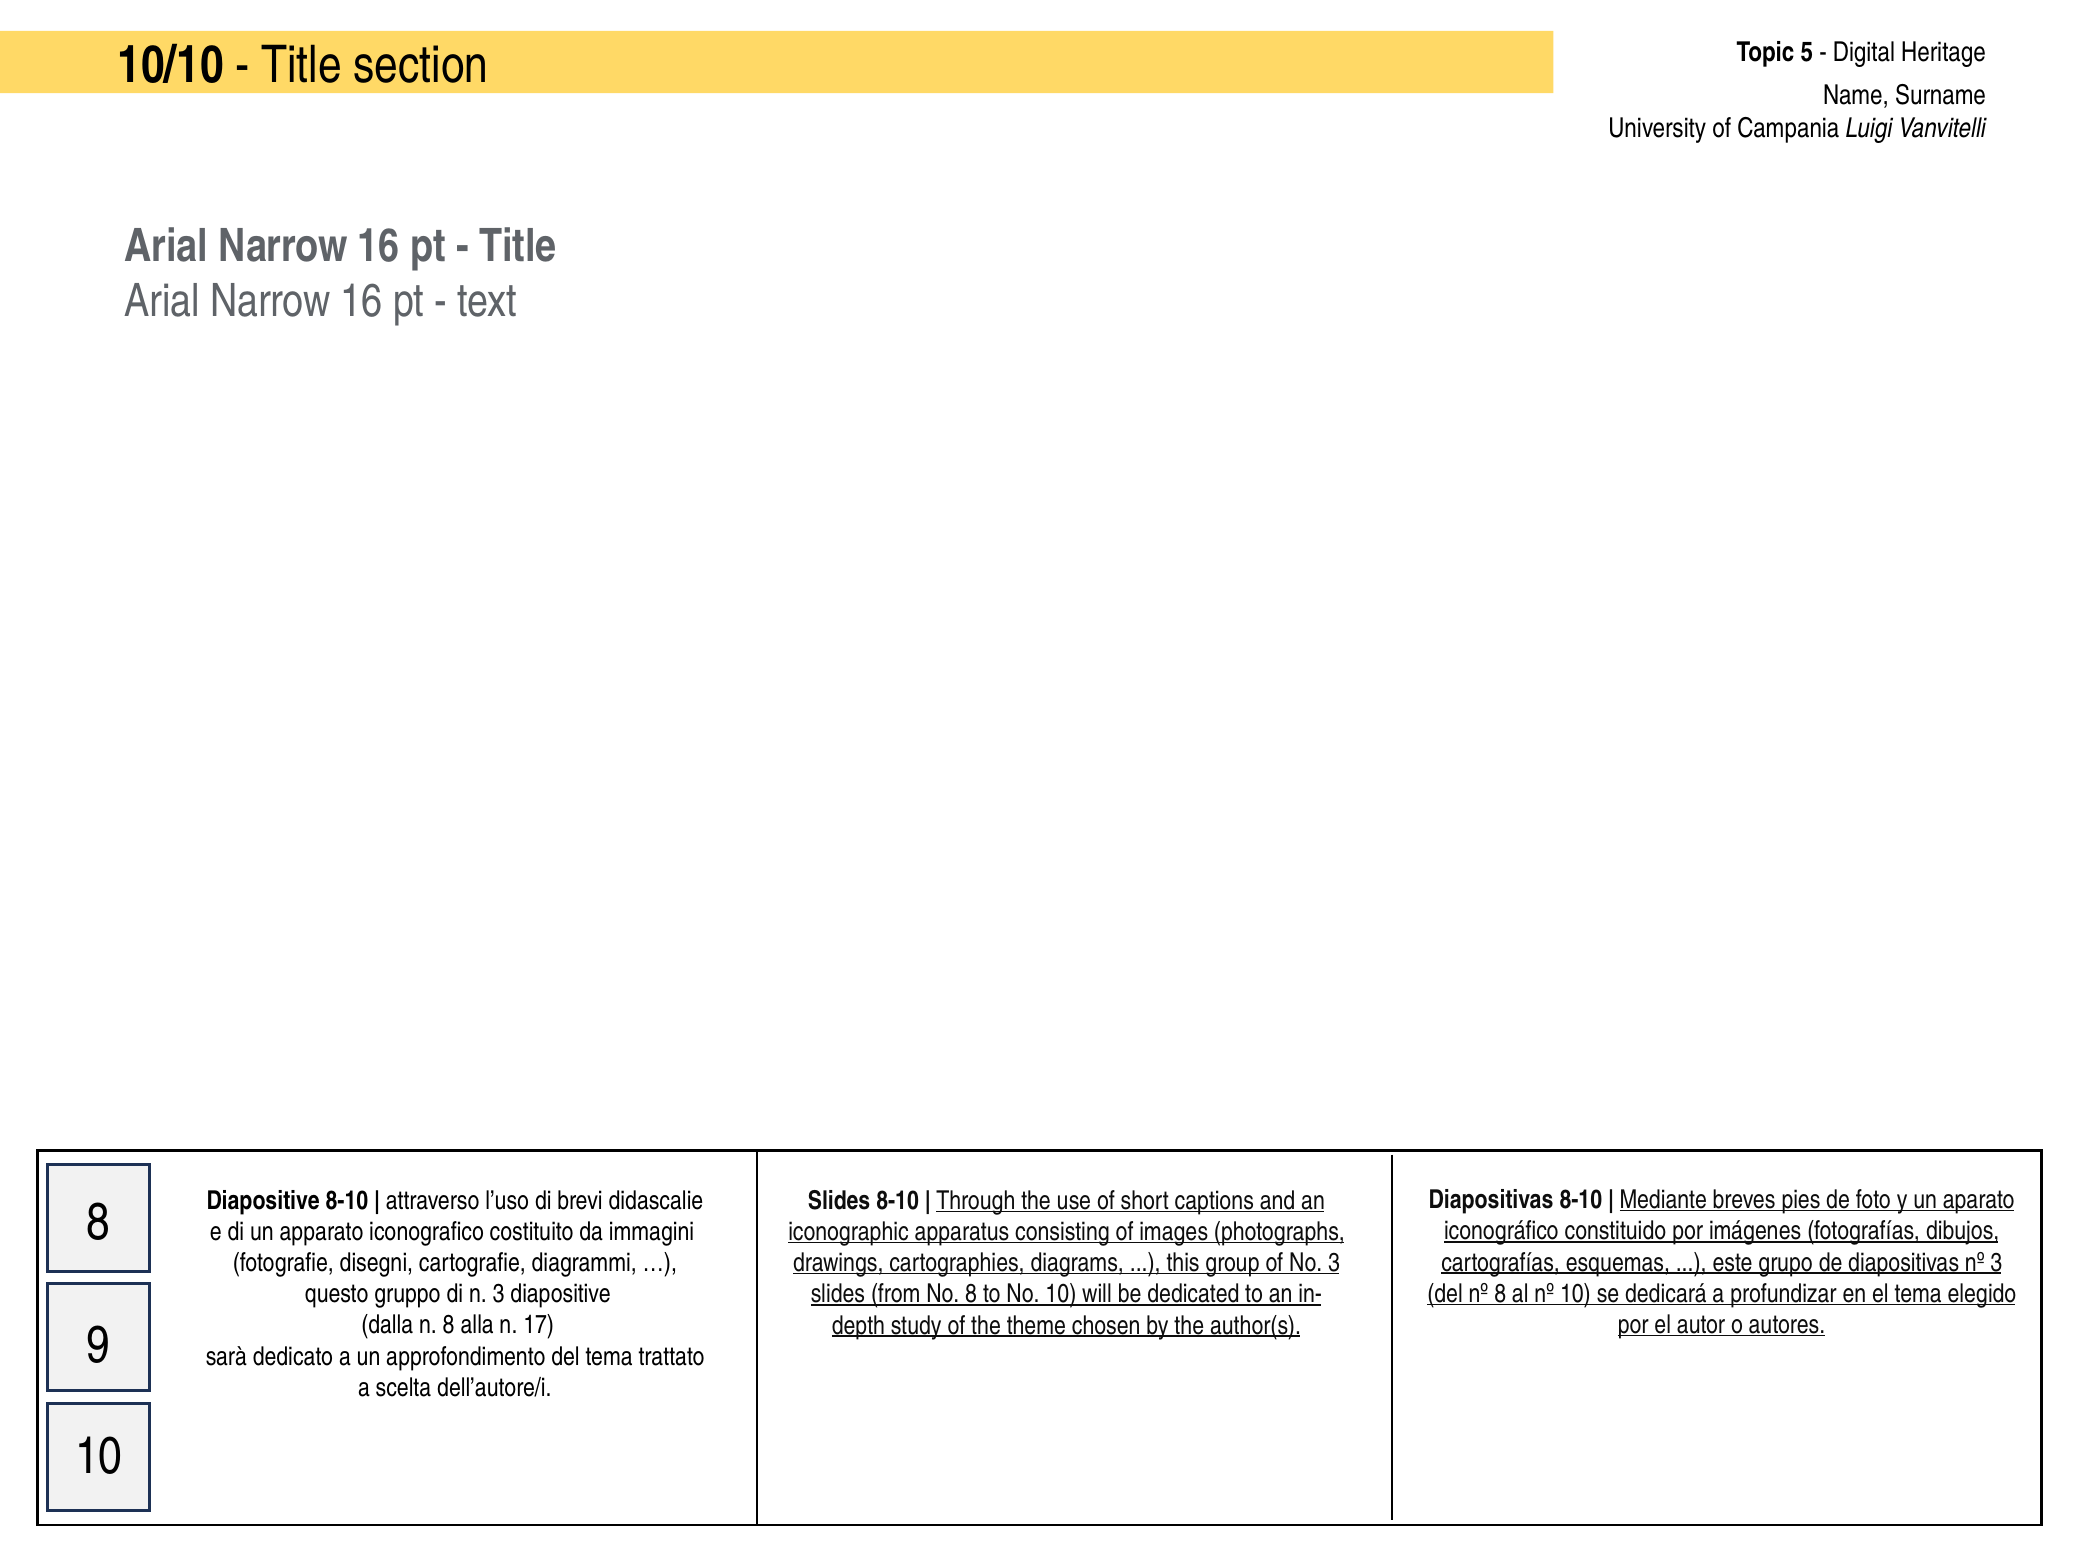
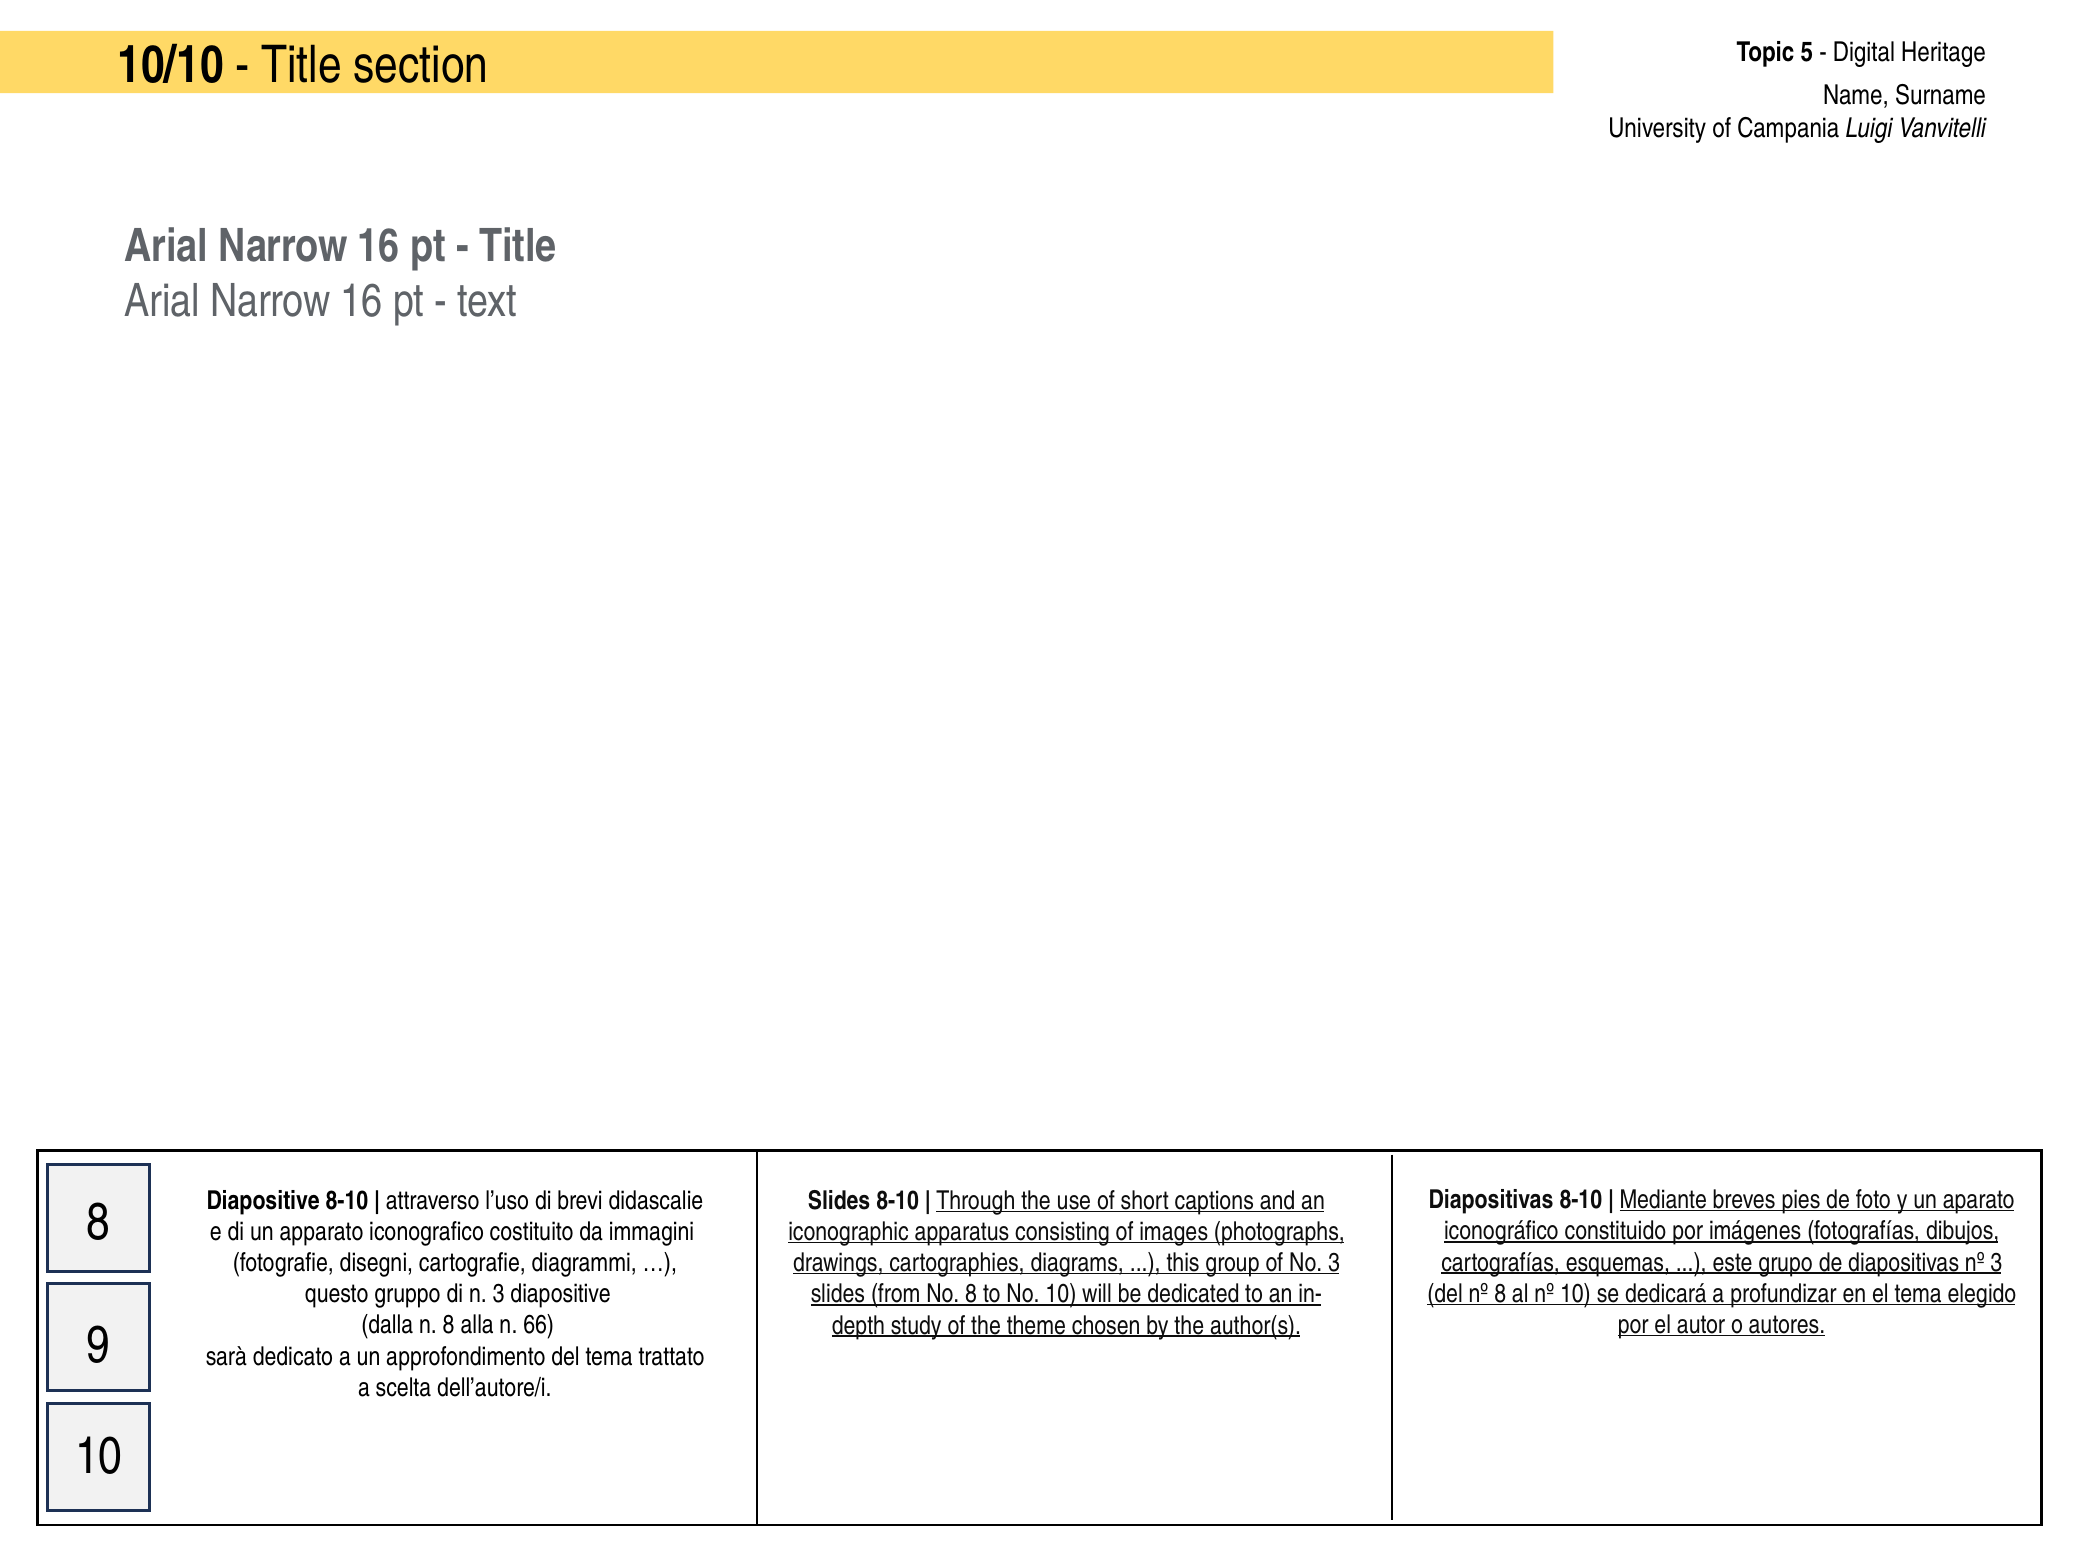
17: 17 -> 66
